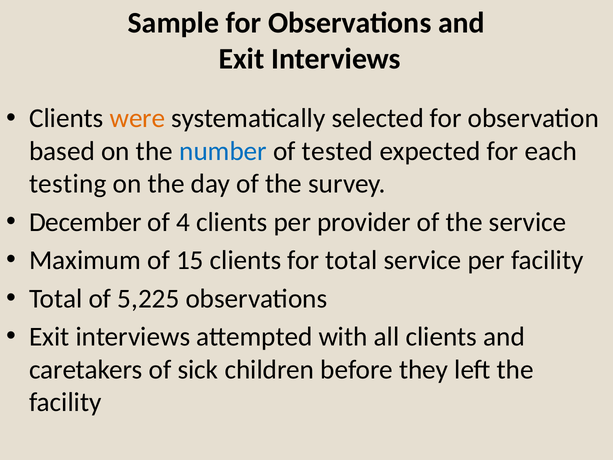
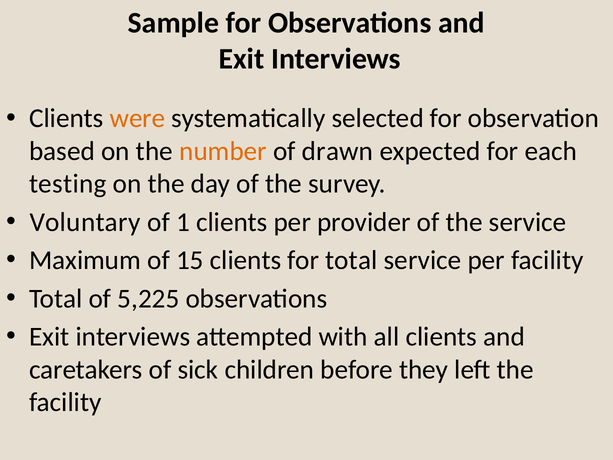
number colour: blue -> orange
tested: tested -> drawn
December: December -> Voluntary
4: 4 -> 1
